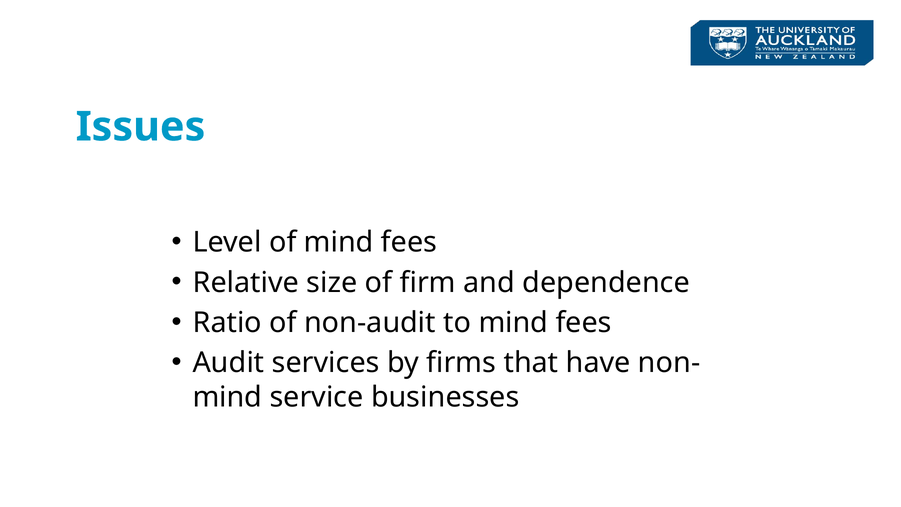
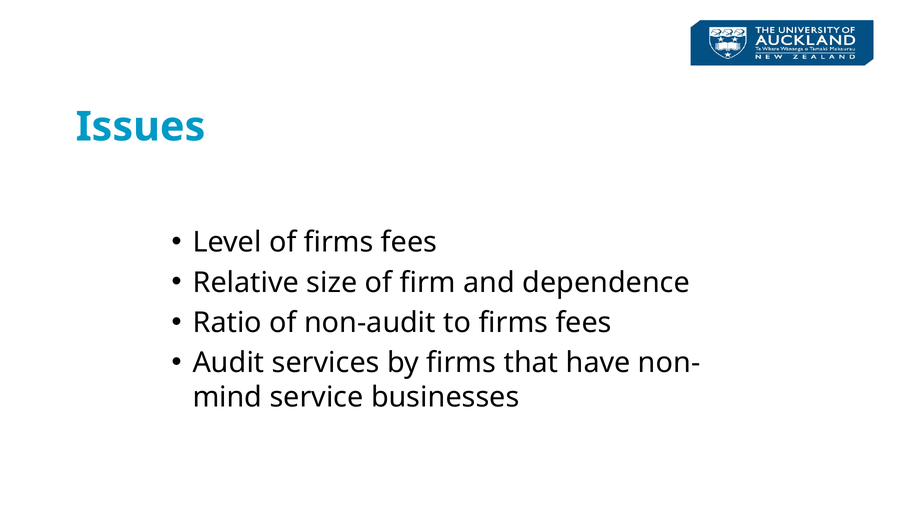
of mind: mind -> firms
to mind: mind -> firms
